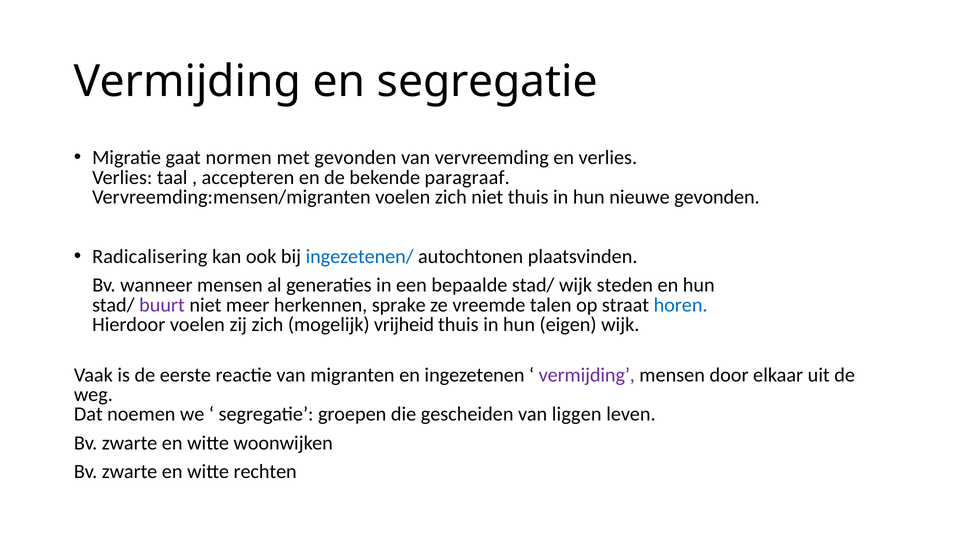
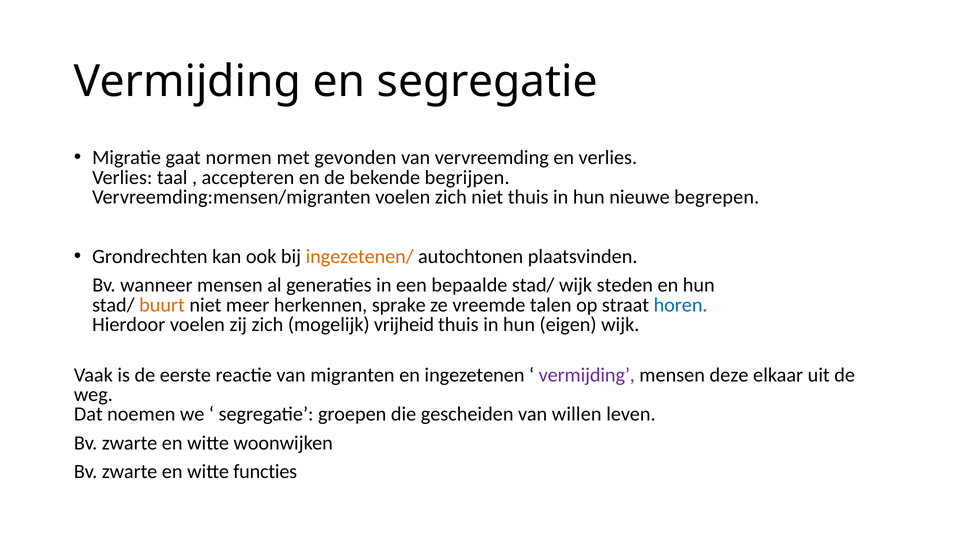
paragraaf: paragraaf -> begrijpen
nieuwe gevonden: gevonden -> begrepen
Radicalisering: Radicalisering -> Grondrechten
ingezetenen/ colour: blue -> orange
buurt colour: purple -> orange
door: door -> deze
liggen: liggen -> willen
rechten: rechten -> functies
